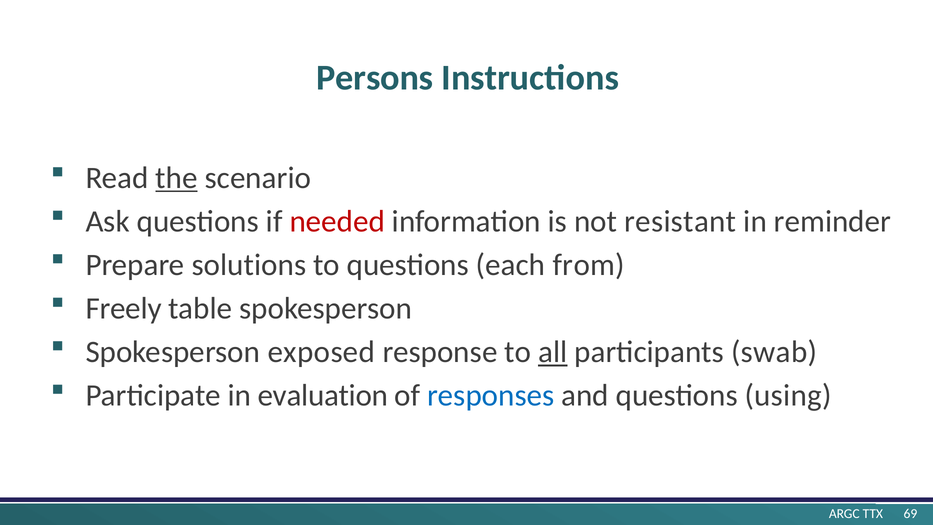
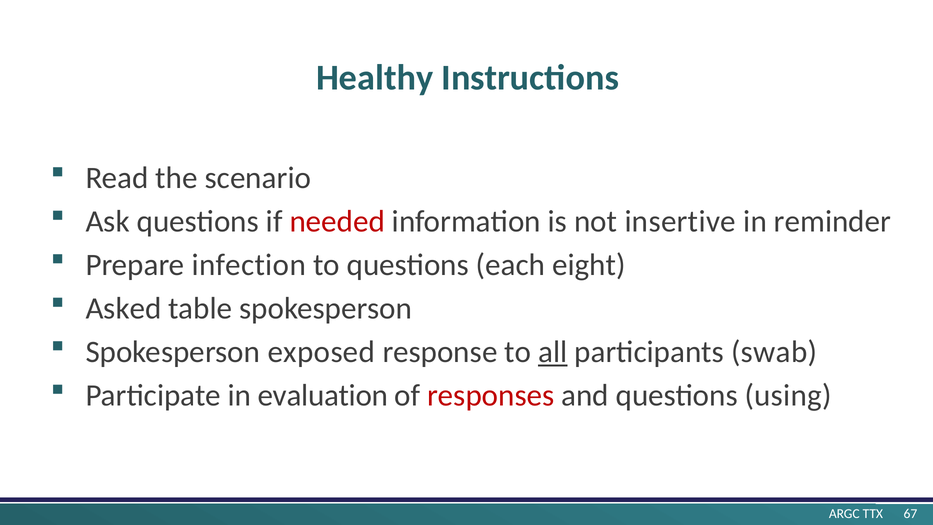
Persons: Persons -> Healthy
the underline: present -> none
resistant: resistant -> insertive
solutions: solutions -> infection
from: from -> eight
Freely: Freely -> Asked
responses colour: blue -> red
69: 69 -> 67
